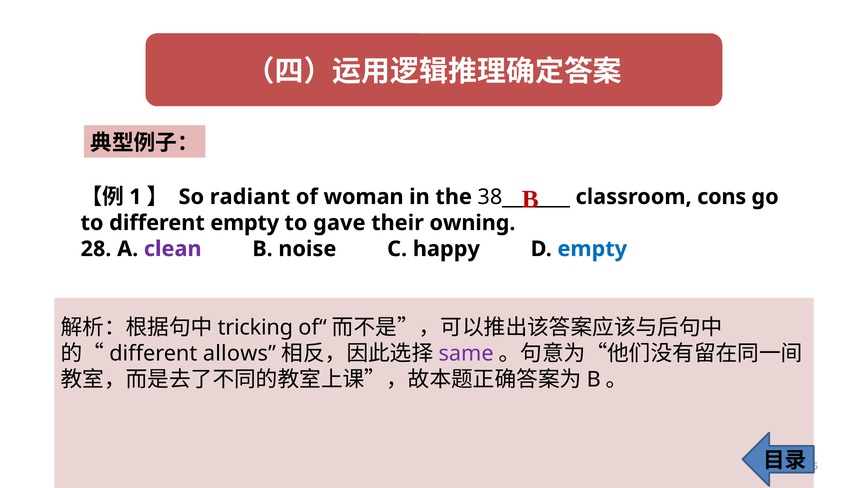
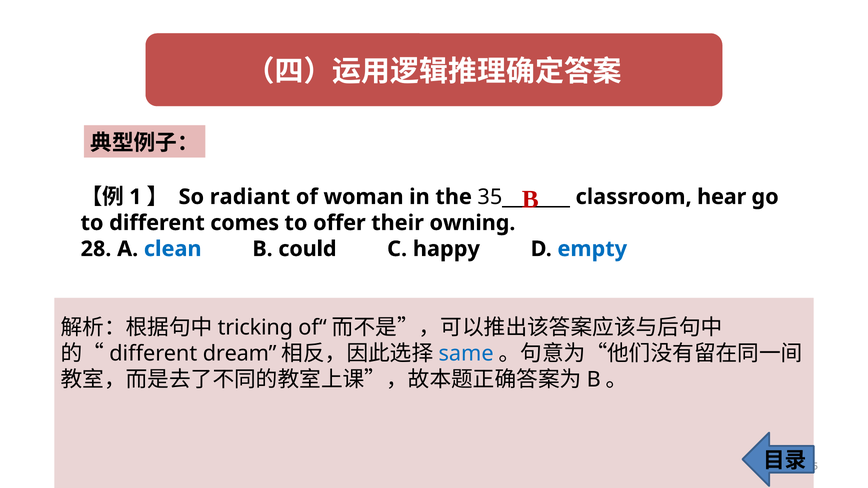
38: 38 -> 35
cons: cons -> hear
different empty: empty -> comes
gave: gave -> offer
clean colour: purple -> blue
noise: noise -> could
allows: allows -> dream
same colour: purple -> blue
